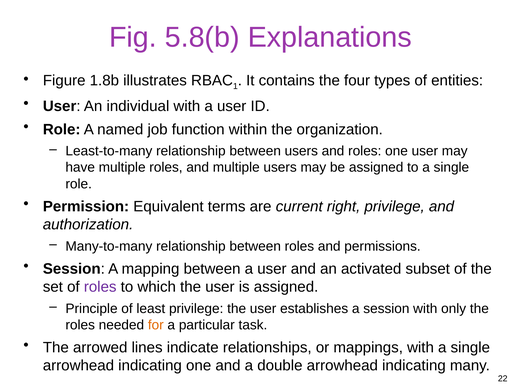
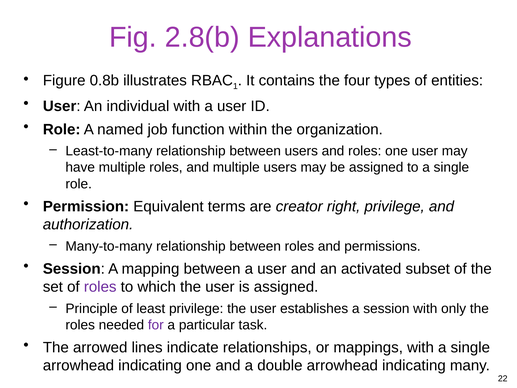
5.8(b: 5.8(b -> 2.8(b
1.8b: 1.8b -> 0.8b
current: current -> creator
for colour: orange -> purple
